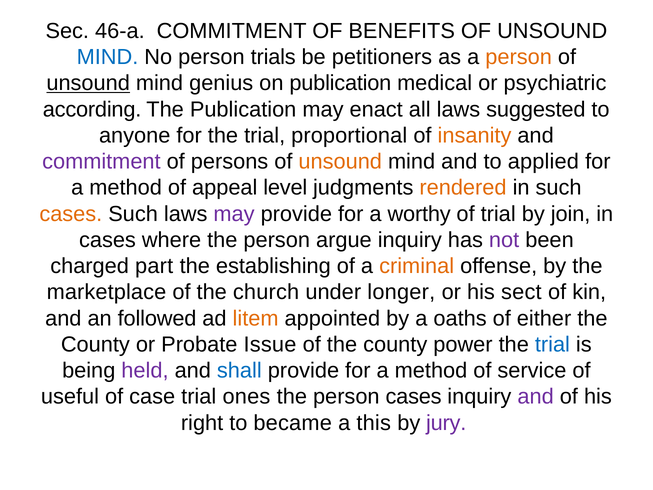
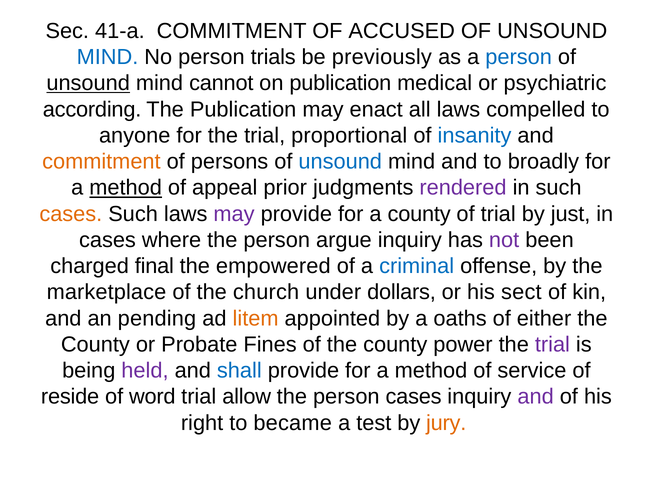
46-a: 46-a -> 41-a
BENEFITS: BENEFITS -> ACCUSED
petitioners: petitioners -> previously
person at (519, 57) colour: orange -> blue
genius: genius -> cannot
suggested: suggested -> compelled
insanity colour: orange -> blue
commitment at (101, 162) colour: purple -> orange
unsound at (340, 162) colour: orange -> blue
applied: applied -> broadly
method at (126, 188) underline: none -> present
level: level -> prior
rendered colour: orange -> purple
a worthy: worthy -> county
join: join -> just
part: part -> final
establishing: establishing -> empowered
criminal colour: orange -> blue
longer: longer -> dollars
followed: followed -> pending
Issue: Issue -> Fines
trial at (552, 344) colour: blue -> purple
useful: useful -> reside
case: case -> word
ones: ones -> allow
this: this -> test
jury colour: purple -> orange
